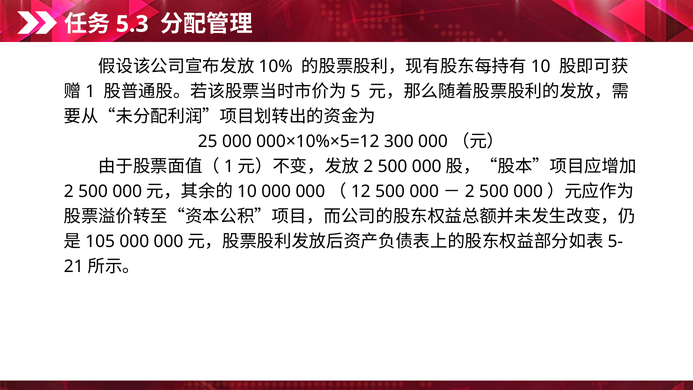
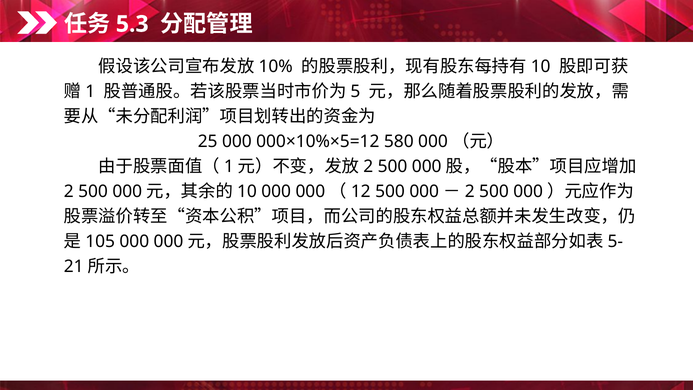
300: 300 -> 580
